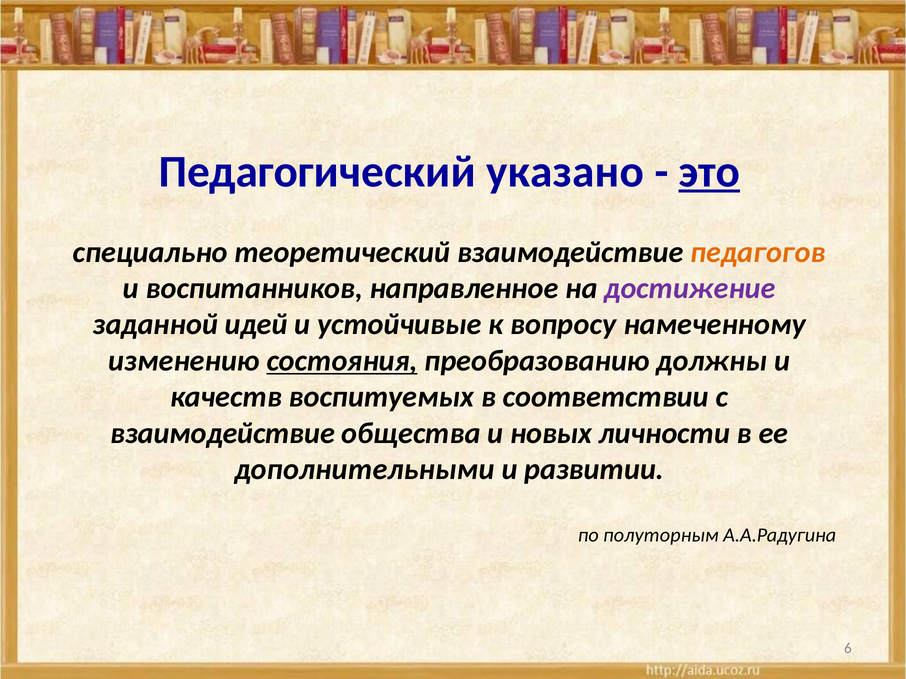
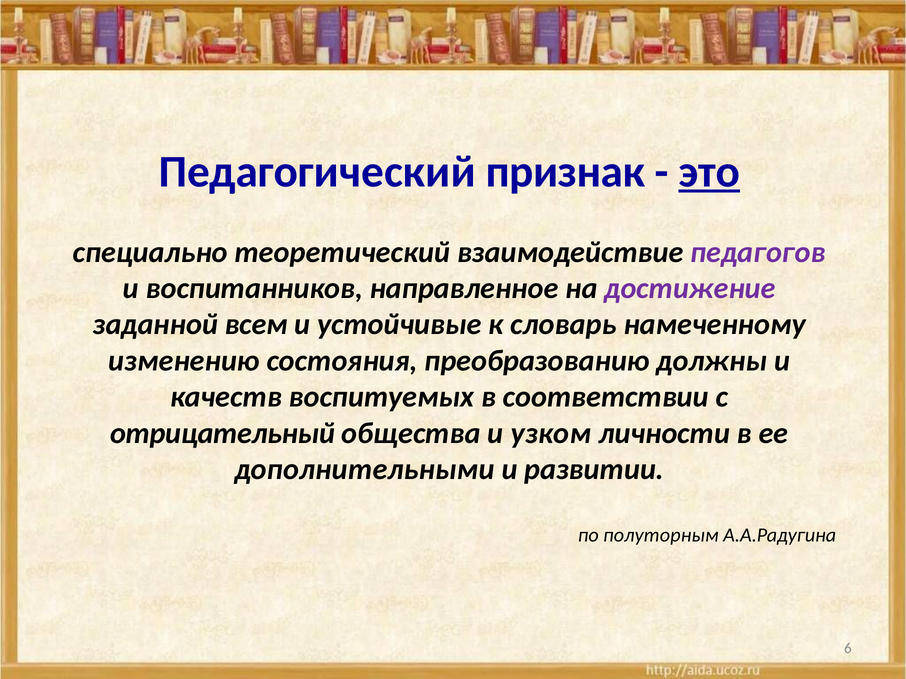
указано: указано -> признак
педагогов colour: orange -> purple
идей: идей -> всем
вопросу: вопросу -> словарь
состояния underline: present -> none
взаимодействие at (223, 433): взаимодействие -> отрицательный
новых: новых -> узком
